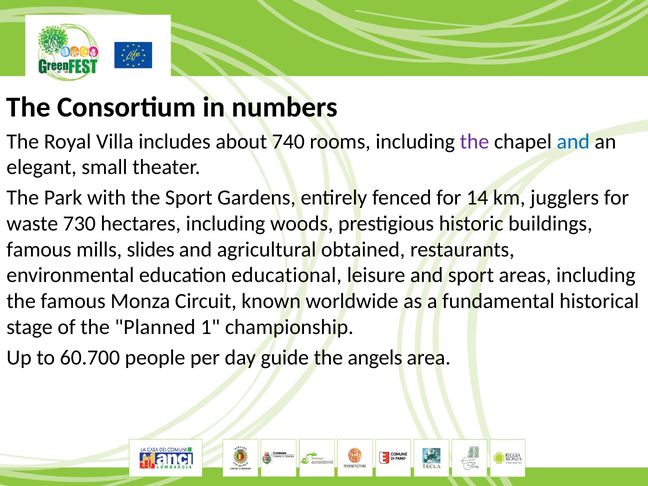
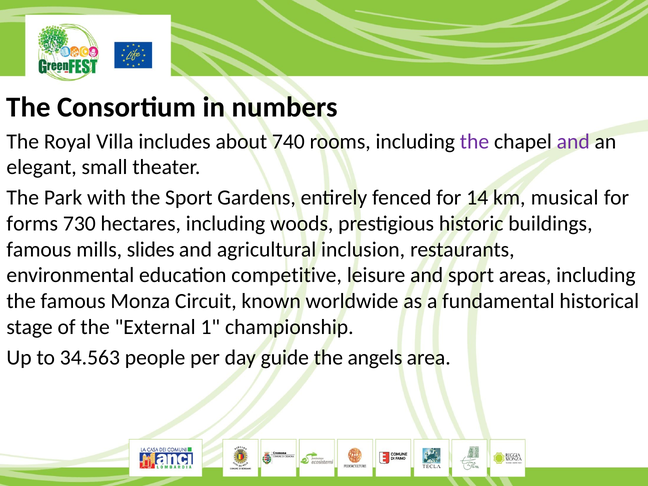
and at (573, 141) colour: blue -> purple
jugglers: jugglers -> musical
waste: waste -> forms
obtained: obtained -> inclusion
educational: educational -> competitive
Planned: Planned -> External
60.700: 60.700 -> 34.563
